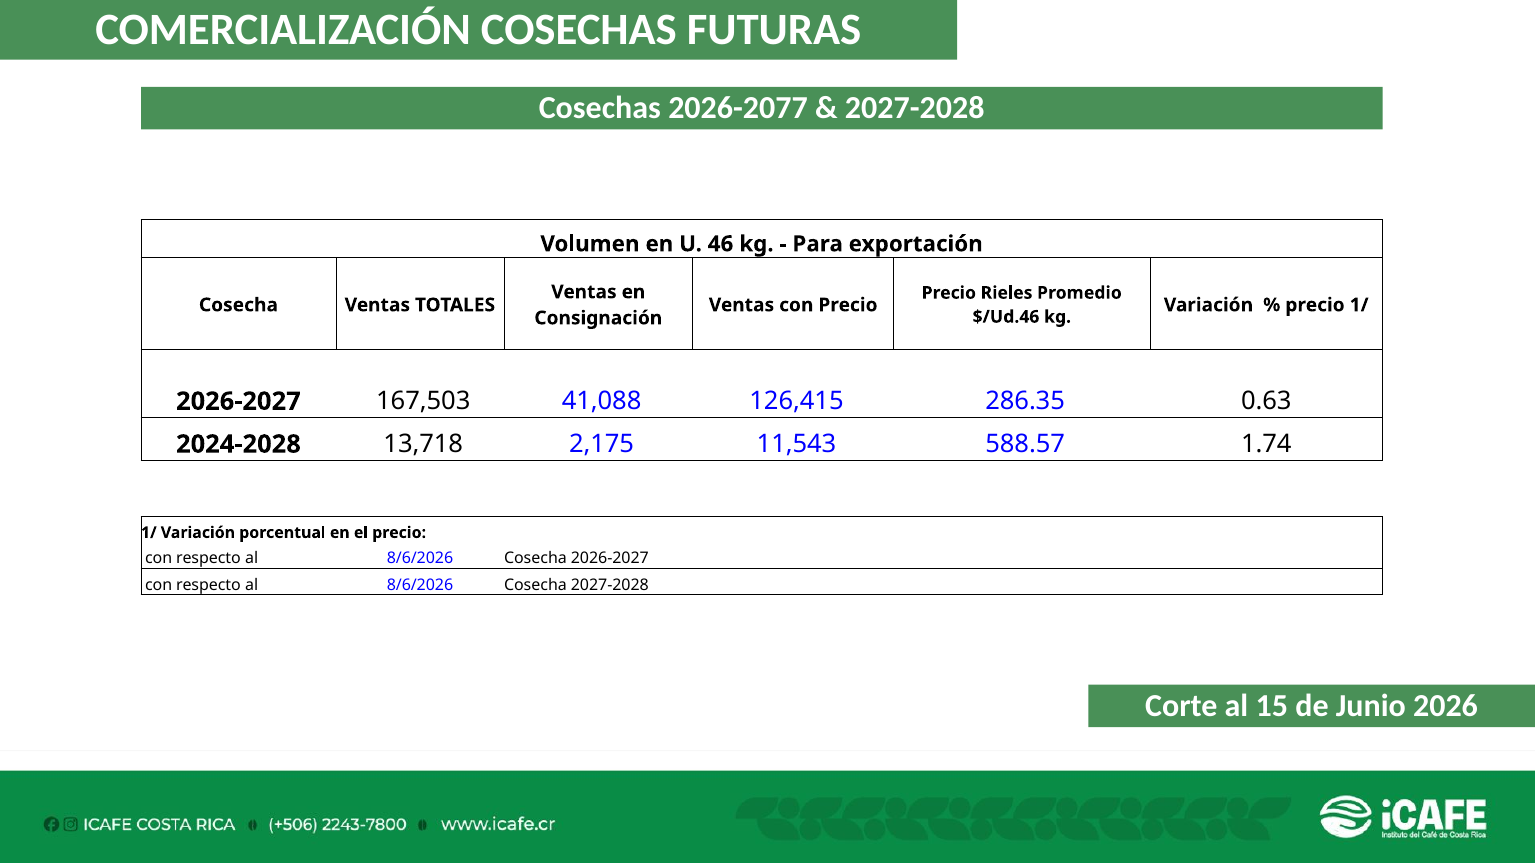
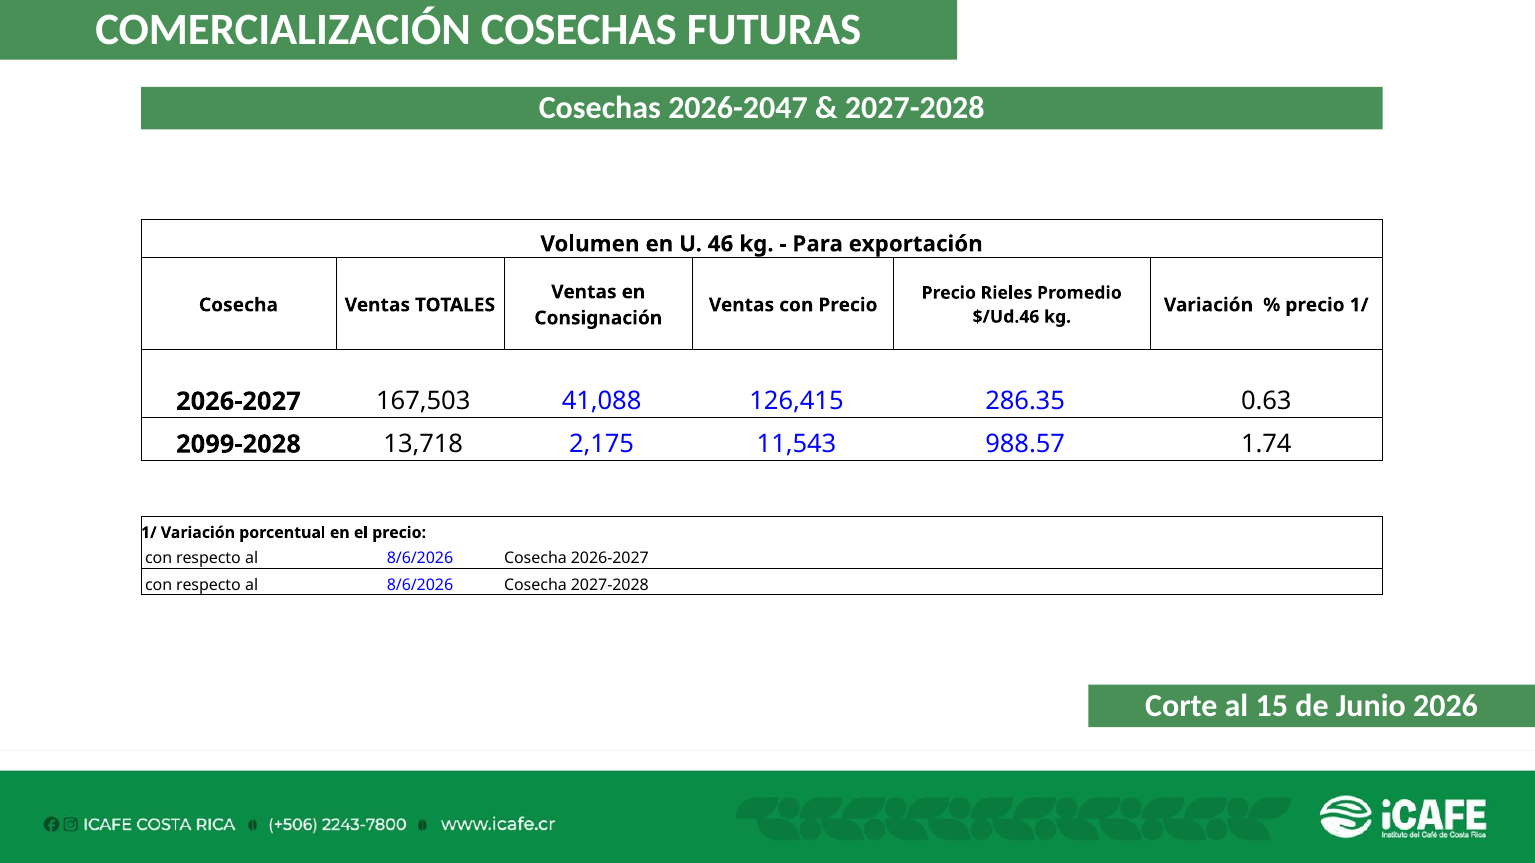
2026-2077: 2026-2077 -> 2026-2047
2024-2028: 2024-2028 -> 2099-2028
588.57: 588.57 -> 988.57
